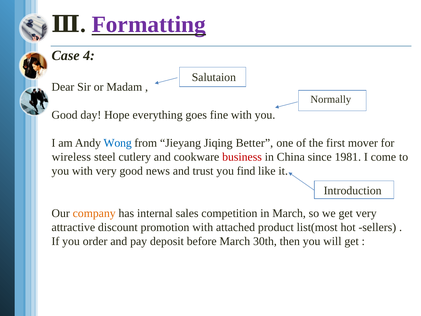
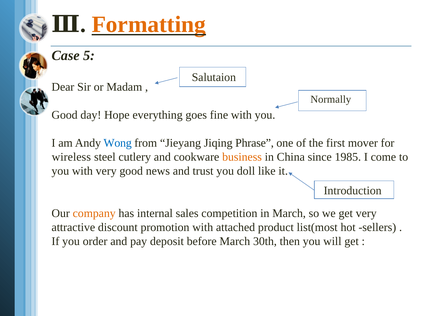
Formatting colour: purple -> orange
4: 4 -> 5
Better: Better -> Phrase
business colour: red -> orange
1981: 1981 -> 1985
find: find -> doll
